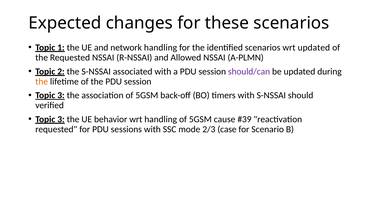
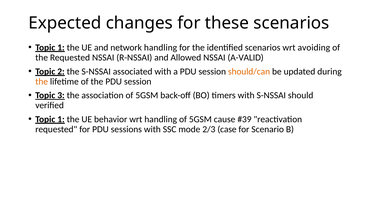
wrt updated: updated -> avoiding
A-PLMN: A-PLMN -> A-VALID
should/can colour: purple -> orange
3 at (61, 119): 3 -> 1
